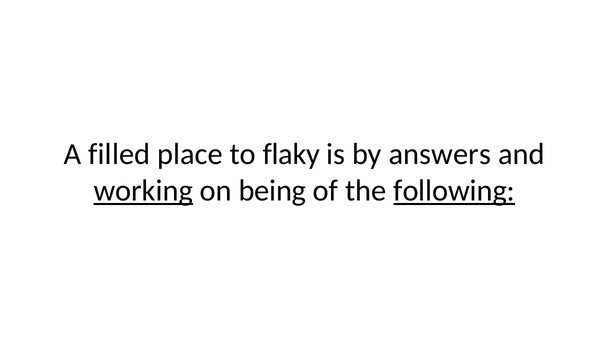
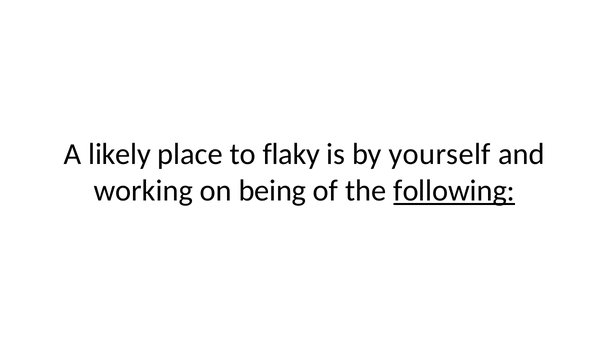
filled: filled -> likely
answers: answers -> yourself
working underline: present -> none
